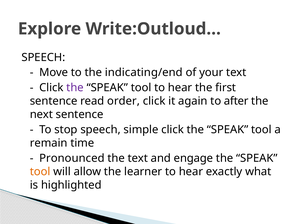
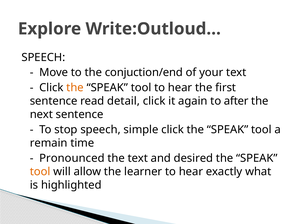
indicating/end: indicating/end -> conjuction/end
the at (75, 88) colour: purple -> orange
order: order -> detail
engage: engage -> desired
